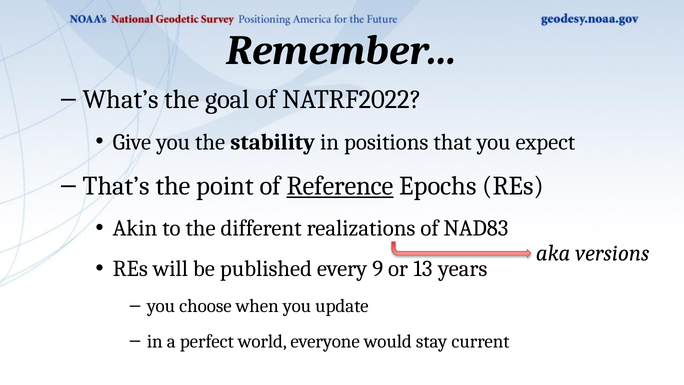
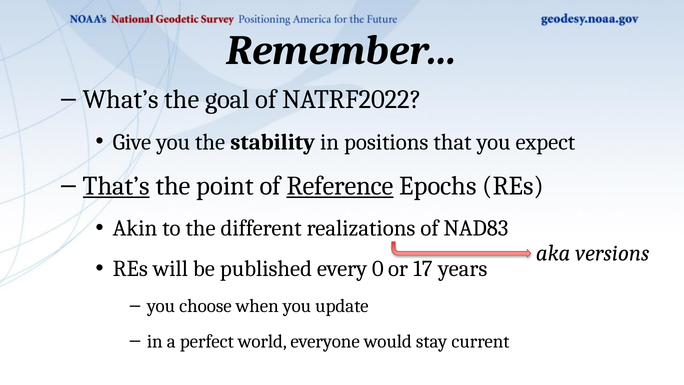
That’s underline: none -> present
9: 9 -> 0
13: 13 -> 17
